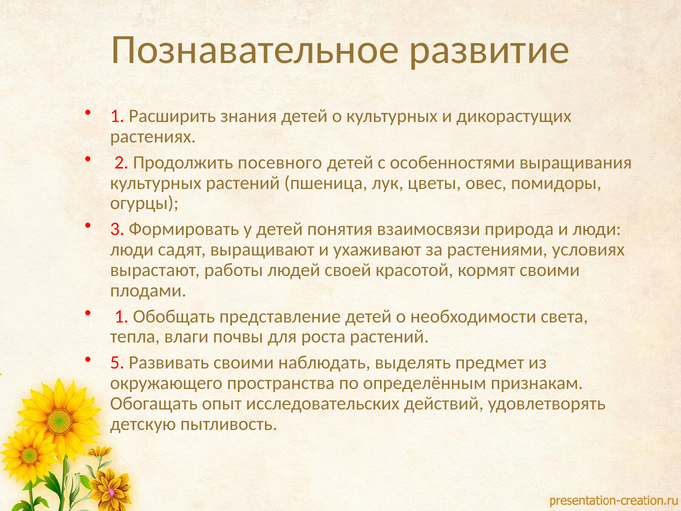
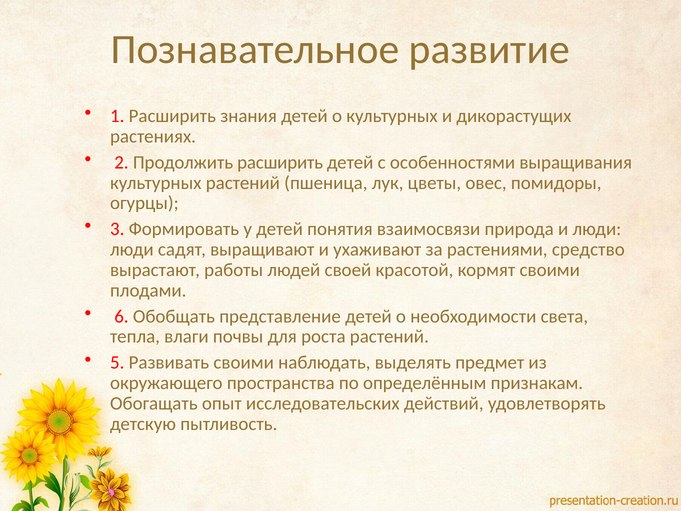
Продолжить посевного: посевного -> расширить
условиях: условиях -> средство
1 at (121, 316): 1 -> 6
